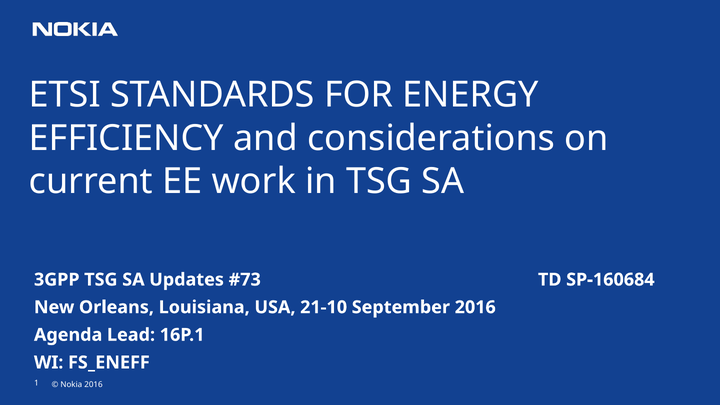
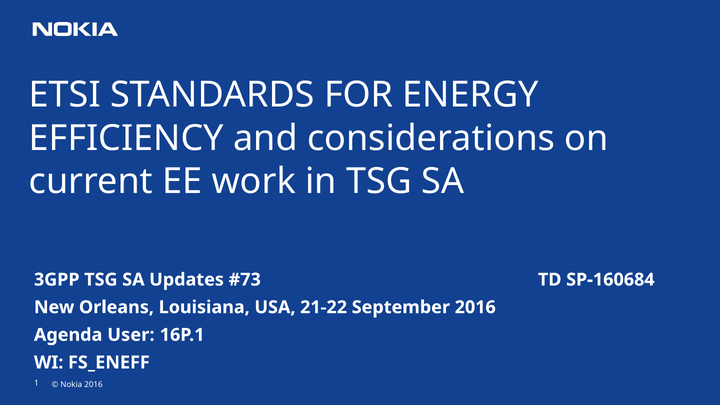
21-10: 21-10 -> 21-22
Lead: Lead -> User
